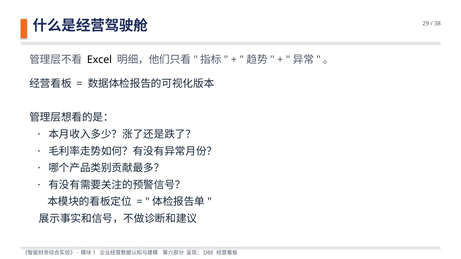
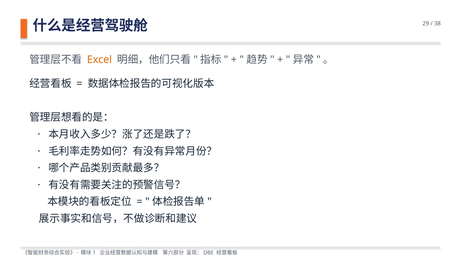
Excel colour: black -> orange
